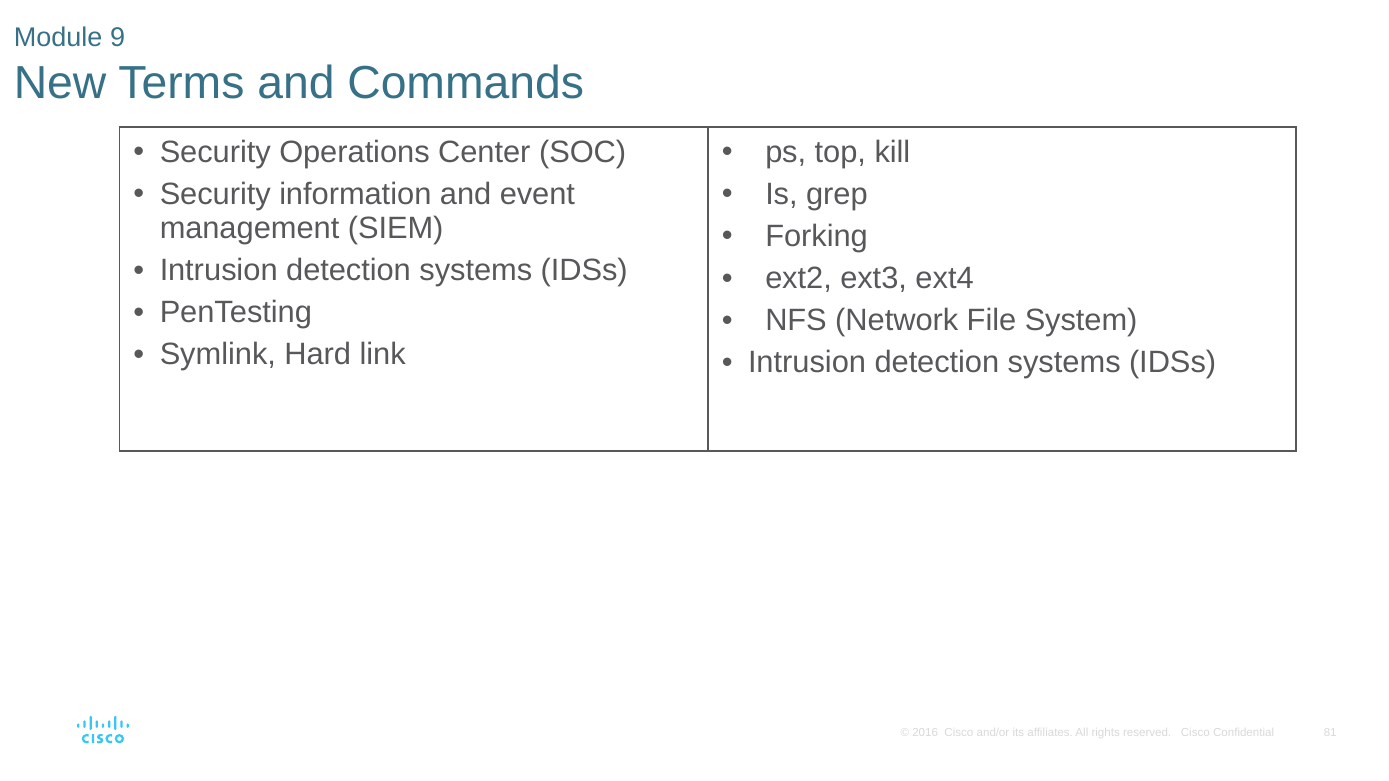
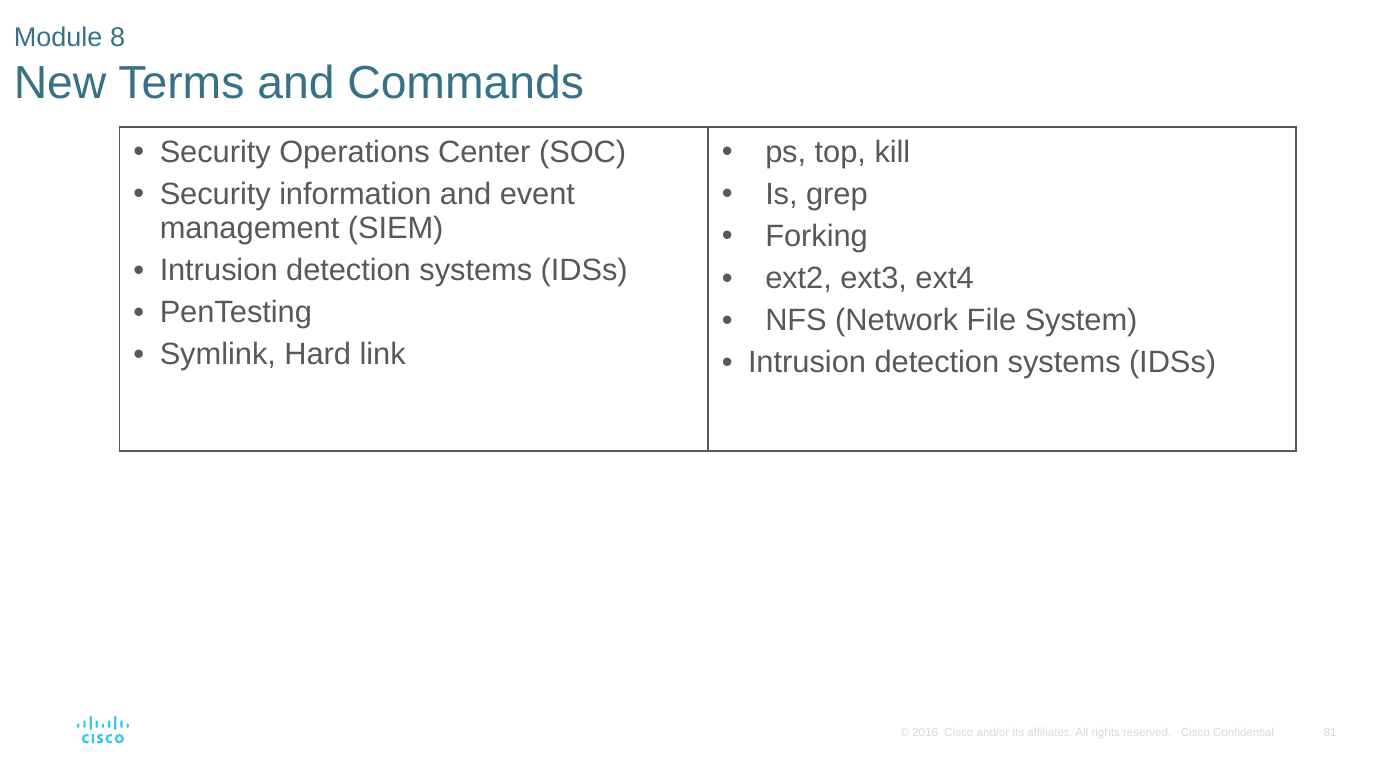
9: 9 -> 8
